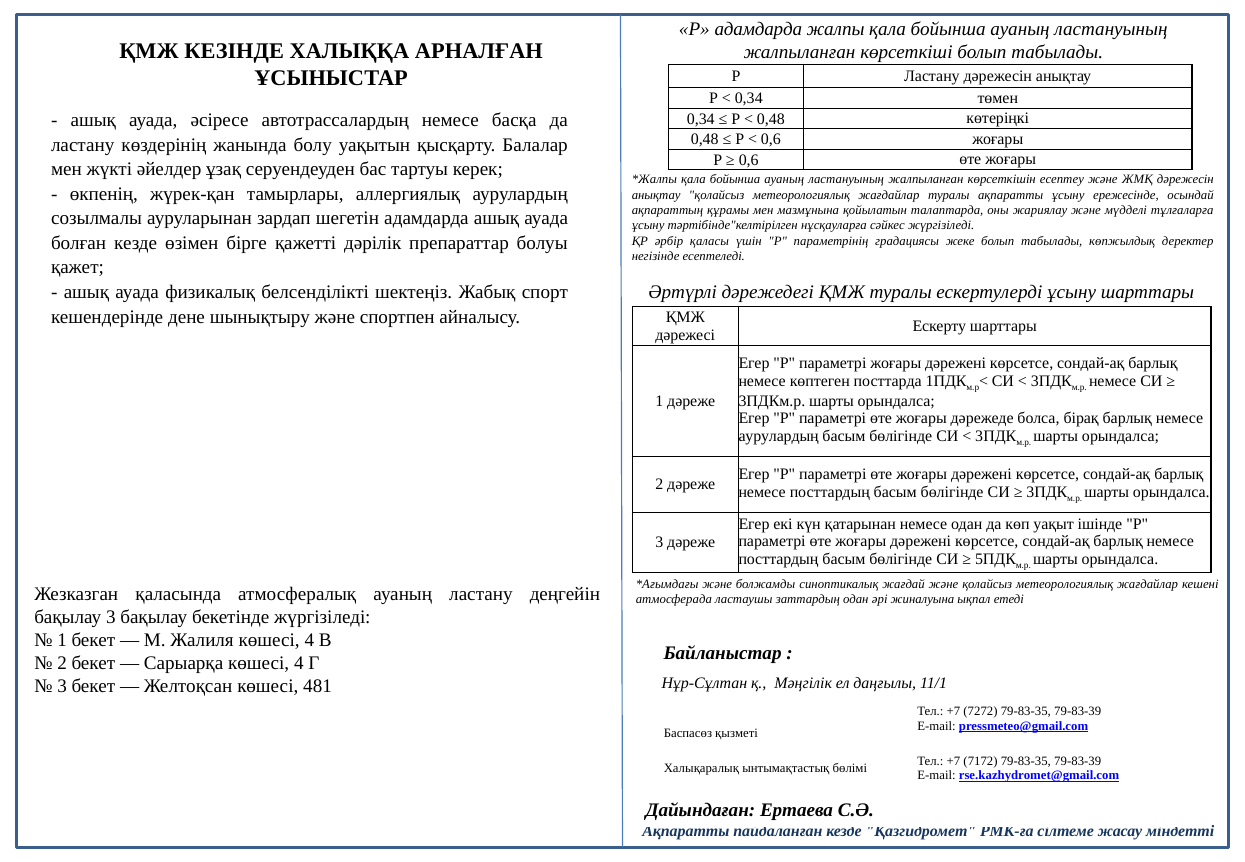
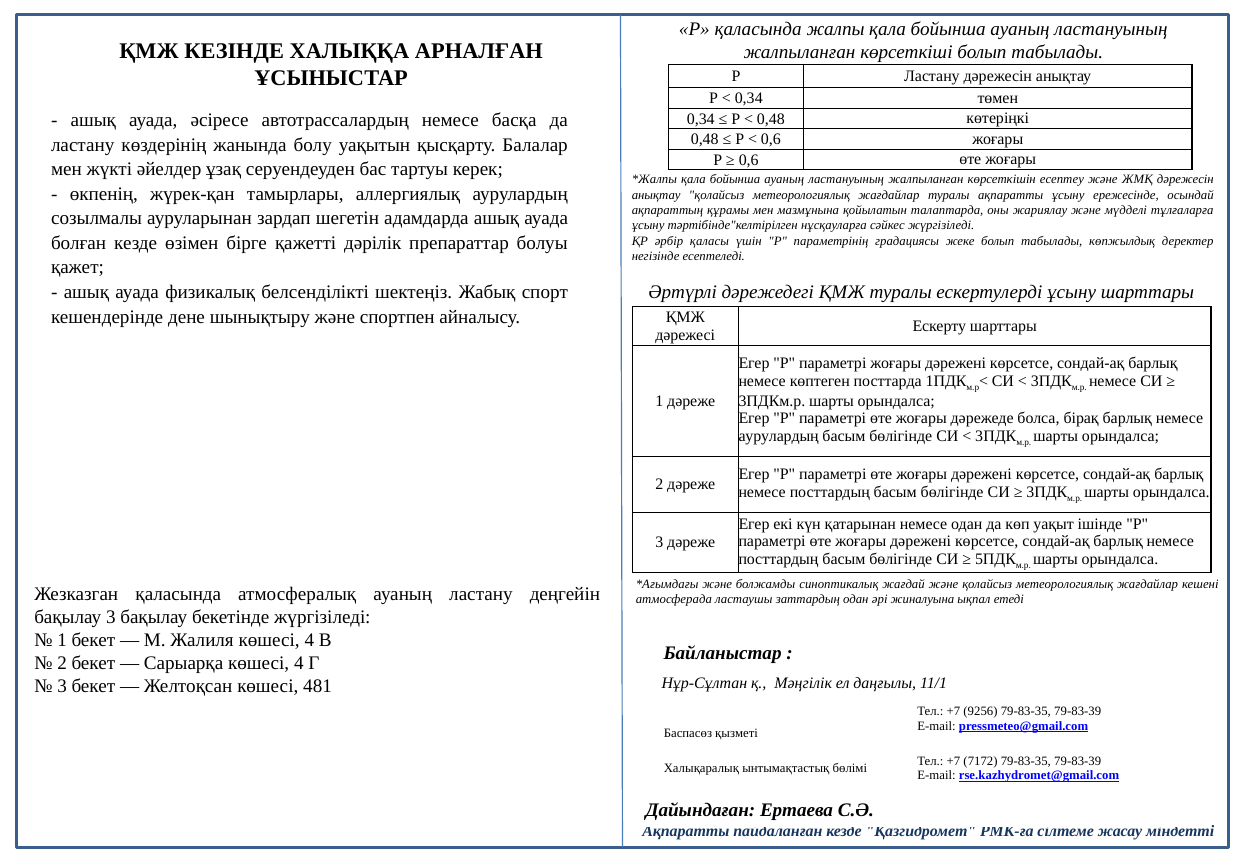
Р адамдарда: адамдарда -> қаласында
7272: 7272 -> 9256
